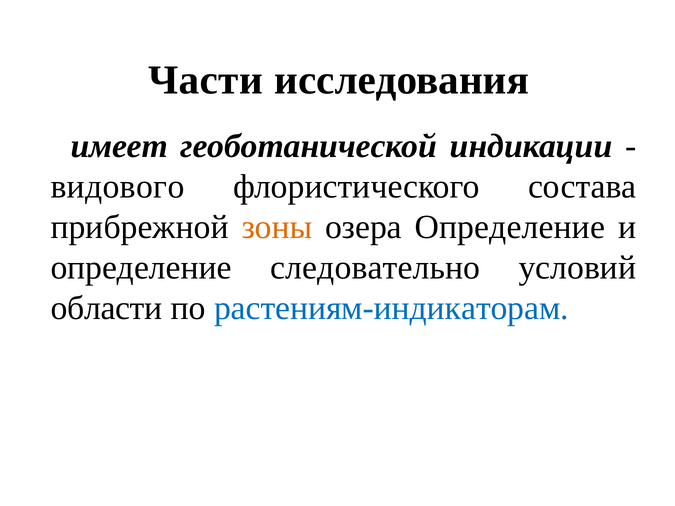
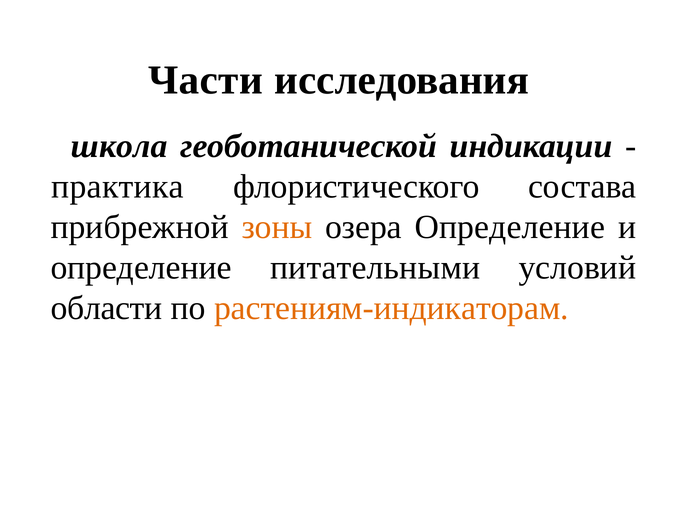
имеет: имеет -> школа
видового: видового -> практика
следовательно: следовательно -> питательными
растениям-индикаторам colour: blue -> orange
